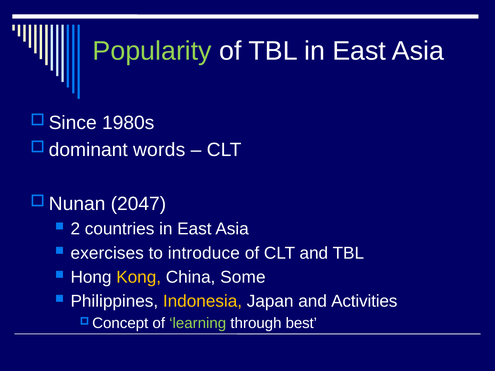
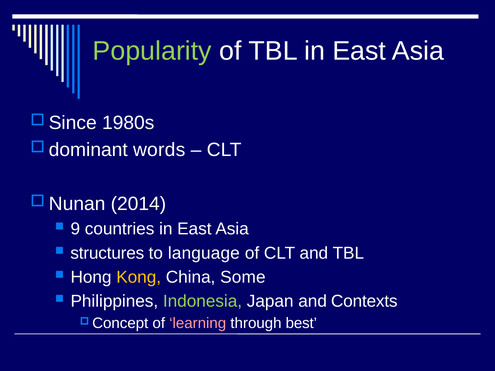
2047: 2047 -> 2014
2: 2 -> 9
exercises: exercises -> structures
introduce: introduce -> language
Indonesia colour: yellow -> light green
Activities: Activities -> Contexts
learning colour: light green -> pink
